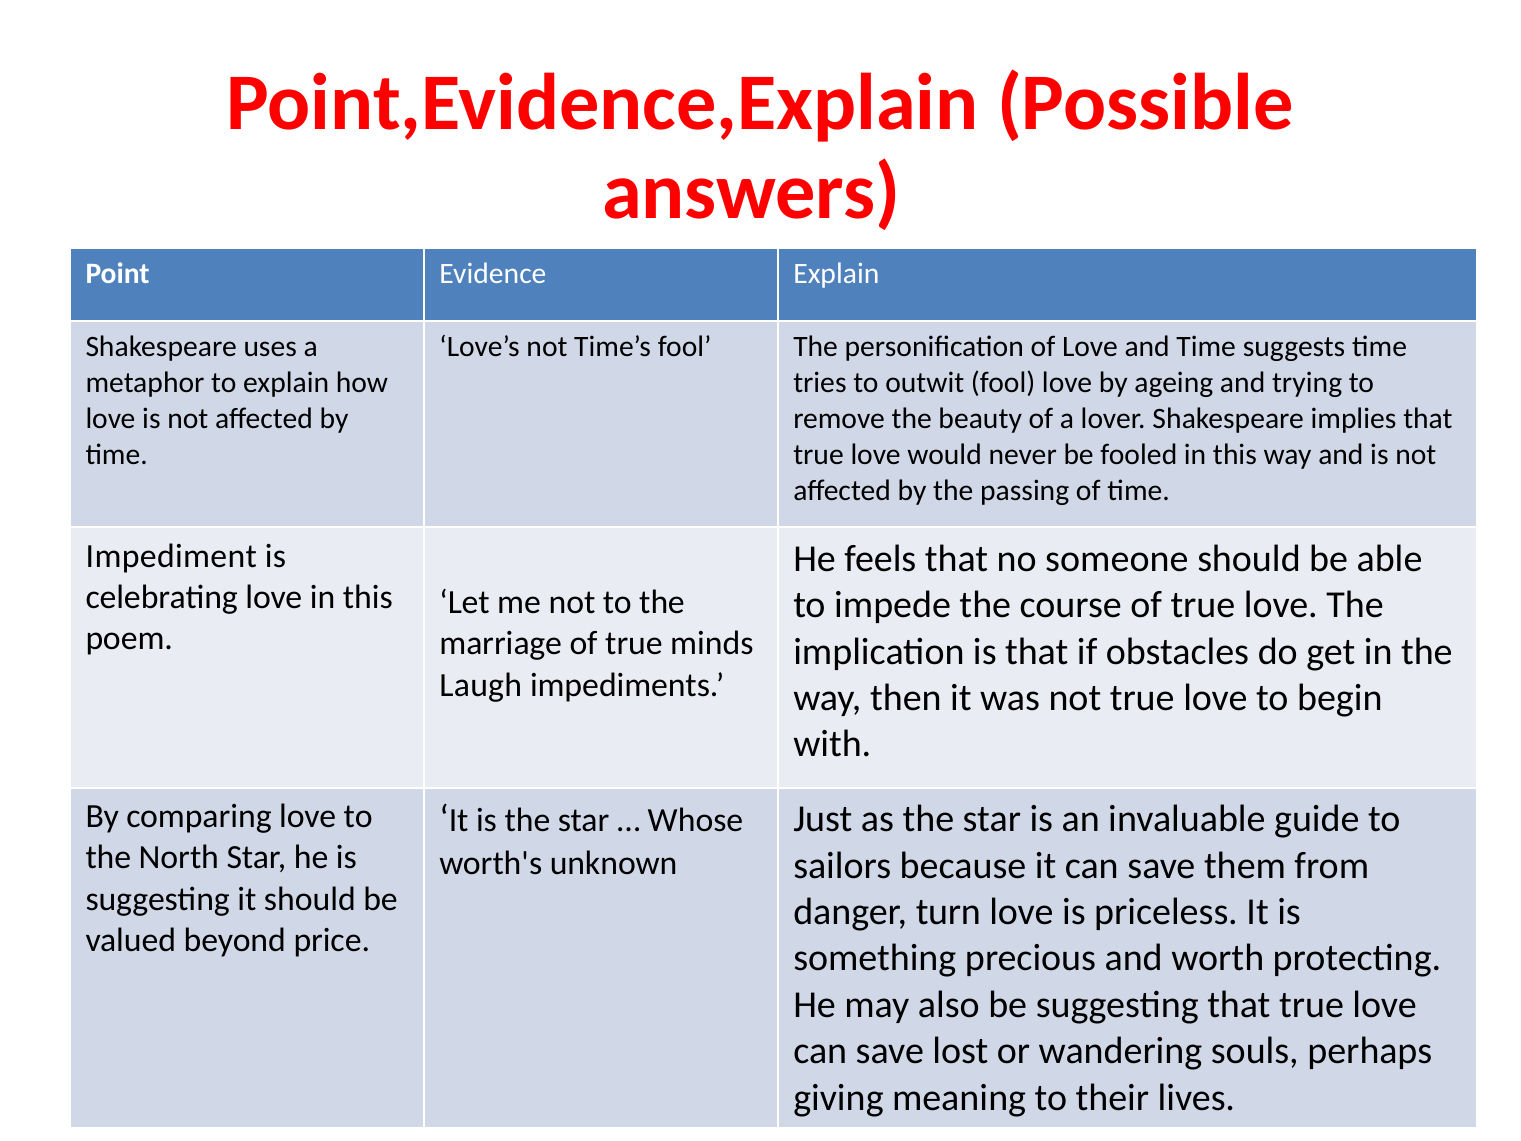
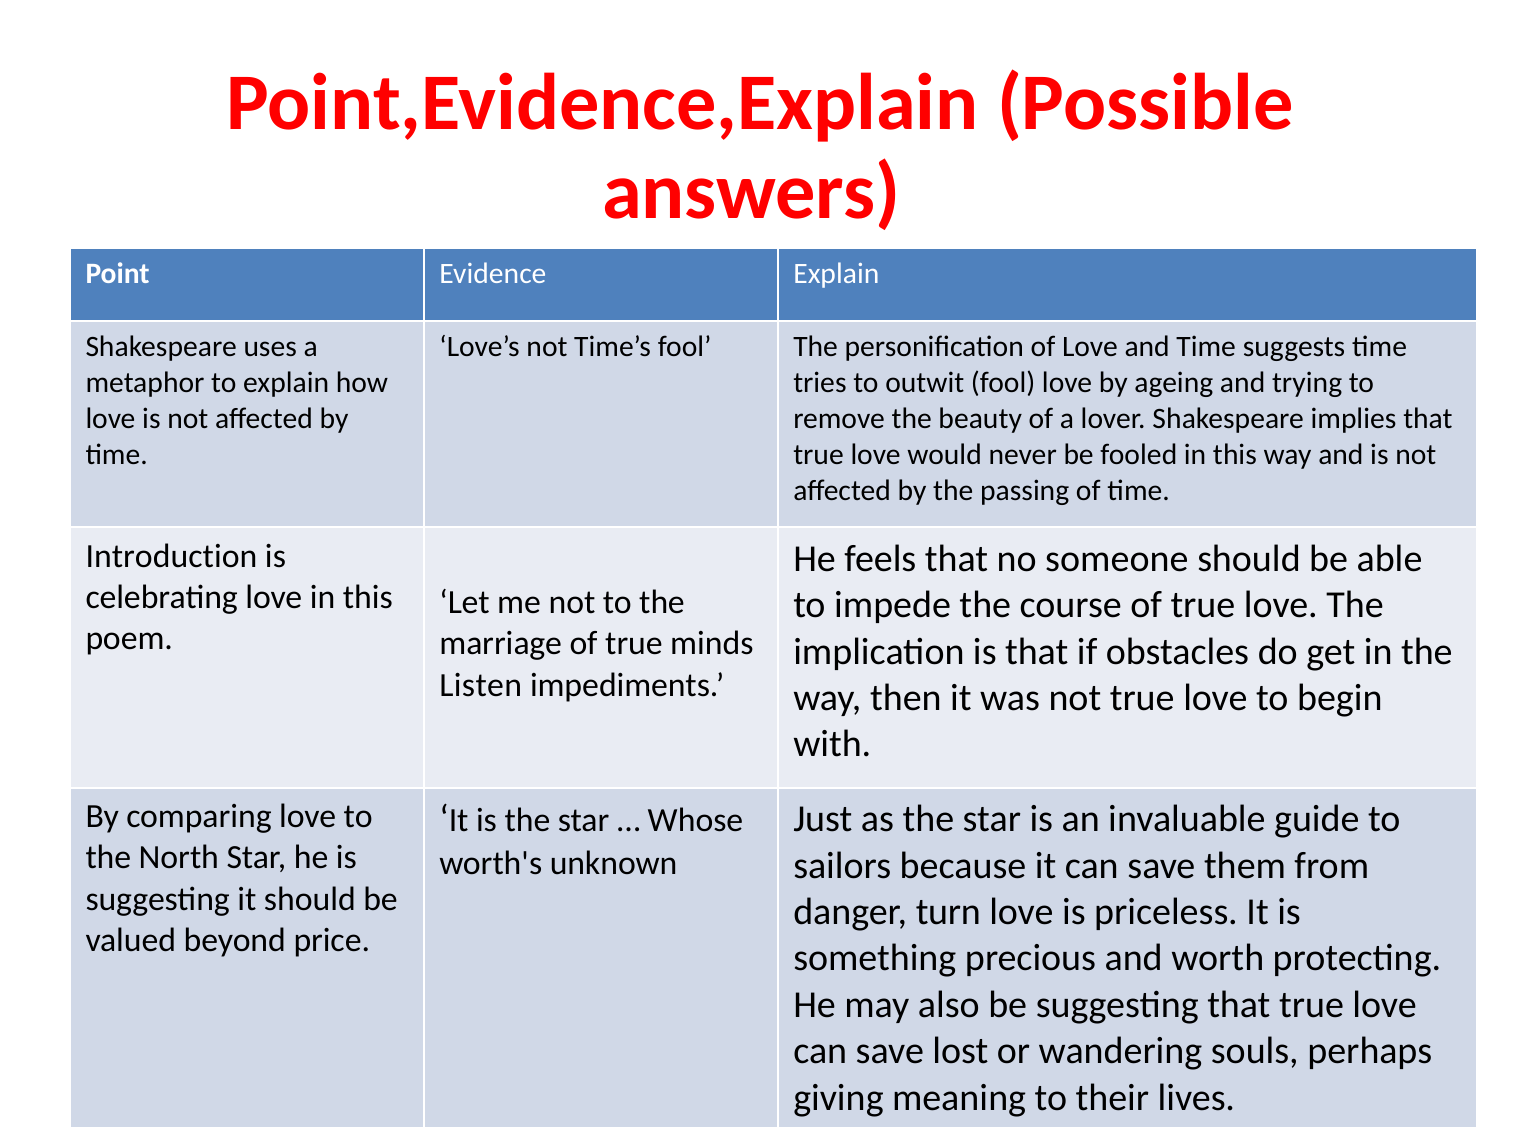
Impediment: Impediment -> Introduction
Laugh: Laugh -> Listen
